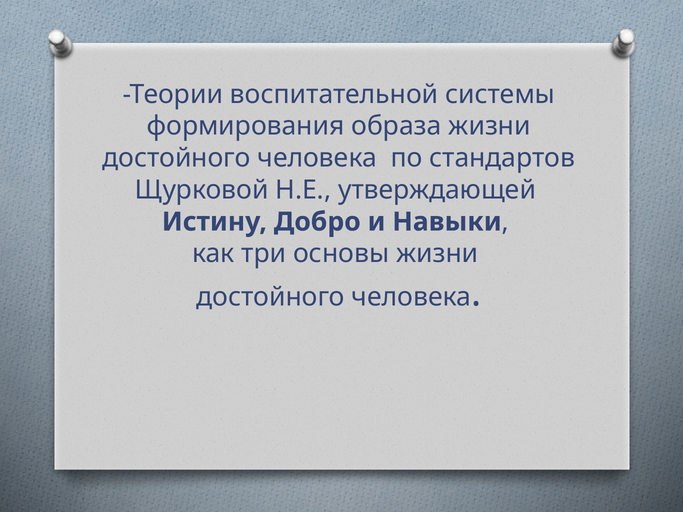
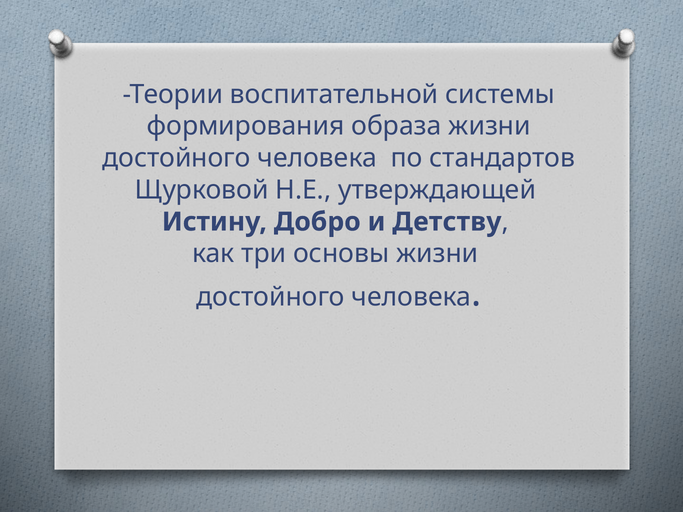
Навыки: Навыки -> Детству
